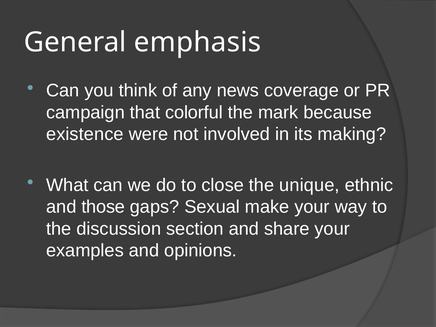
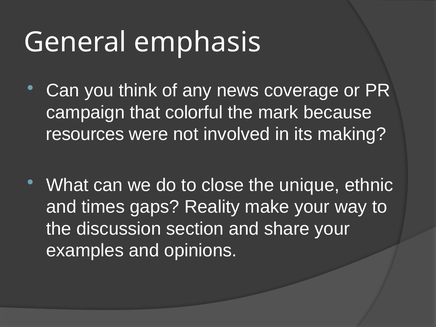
existence: existence -> resources
those: those -> times
Sexual: Sexual -> Reality
